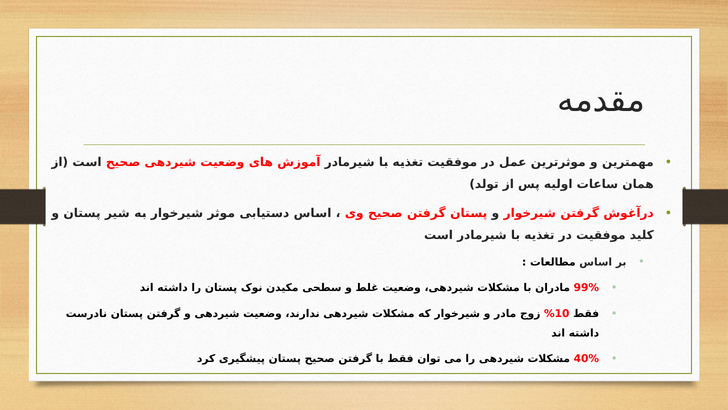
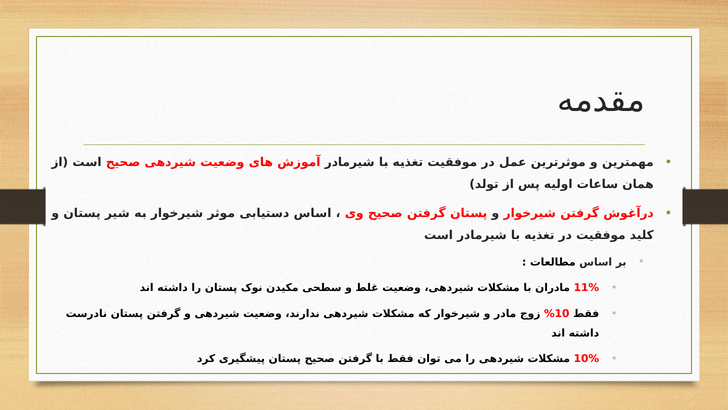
99%: 99% -> 11%
40%: 40% -> 10%
